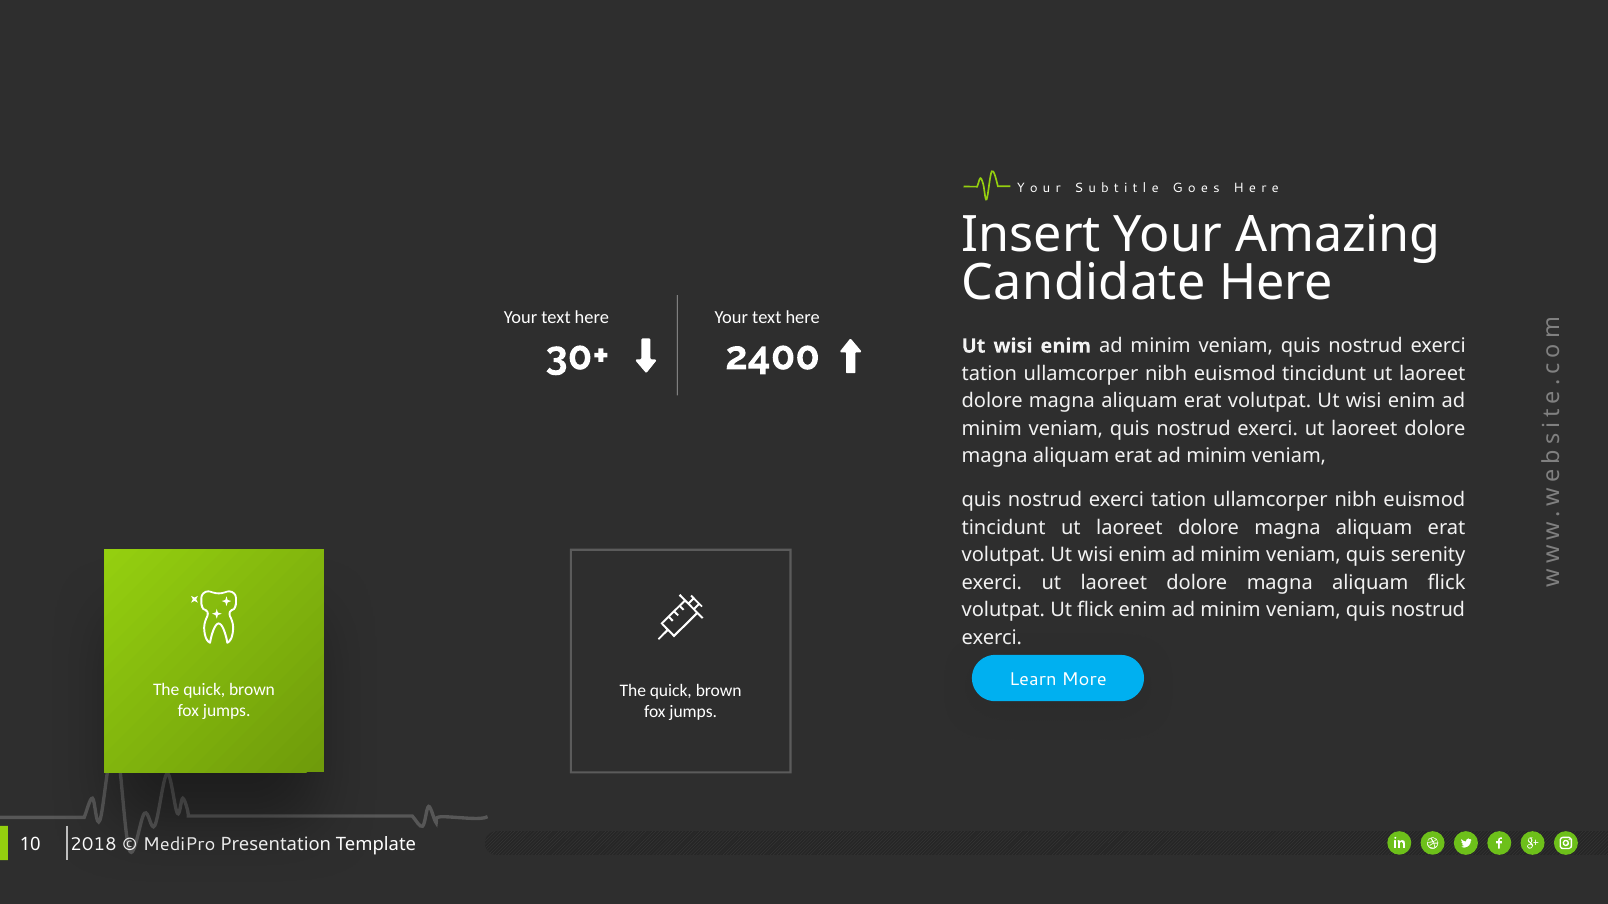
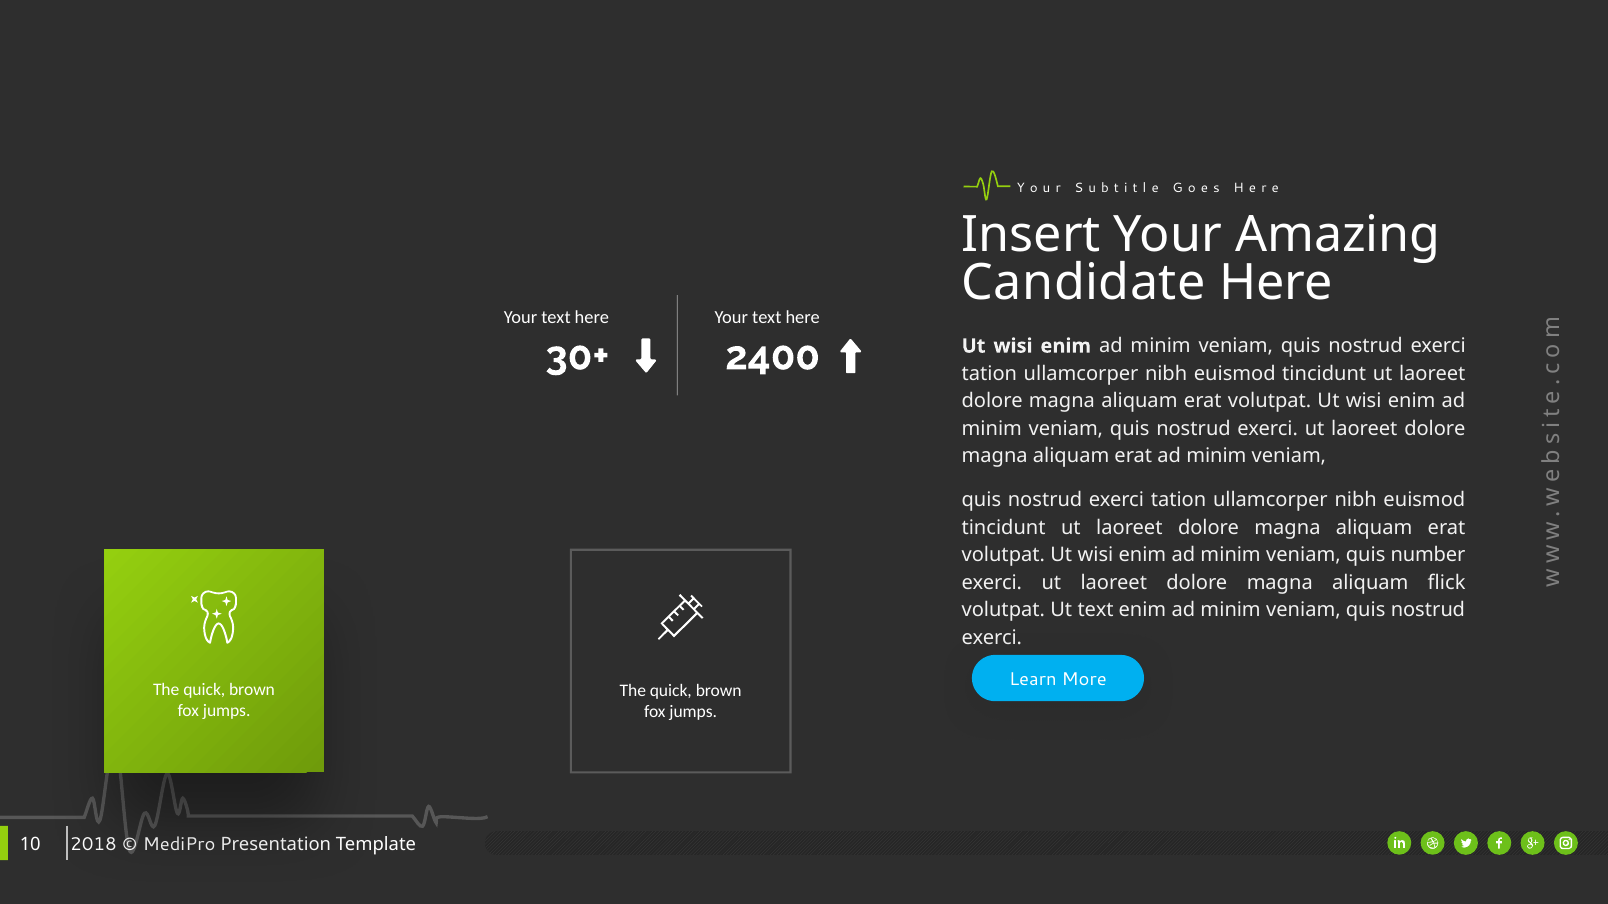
serenity: serenity -> number
Ut flick: flick -> text
